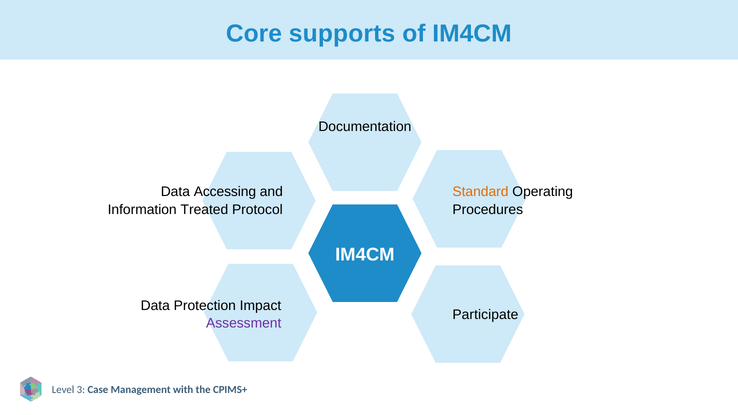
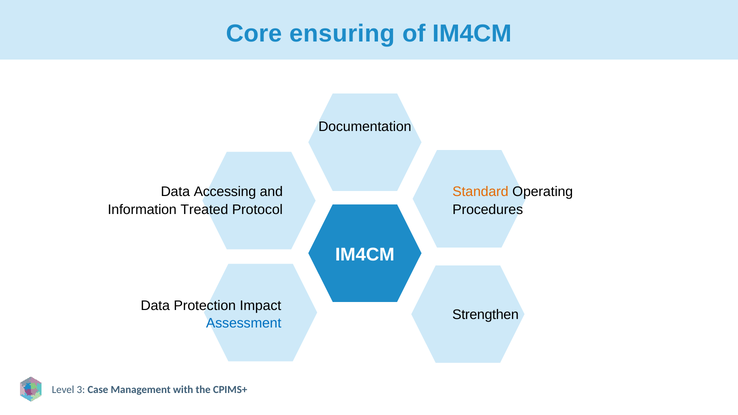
supports: supports -> ensuring
Participate: Participate -> Strengthen
Assessment colour: purple -> blue
